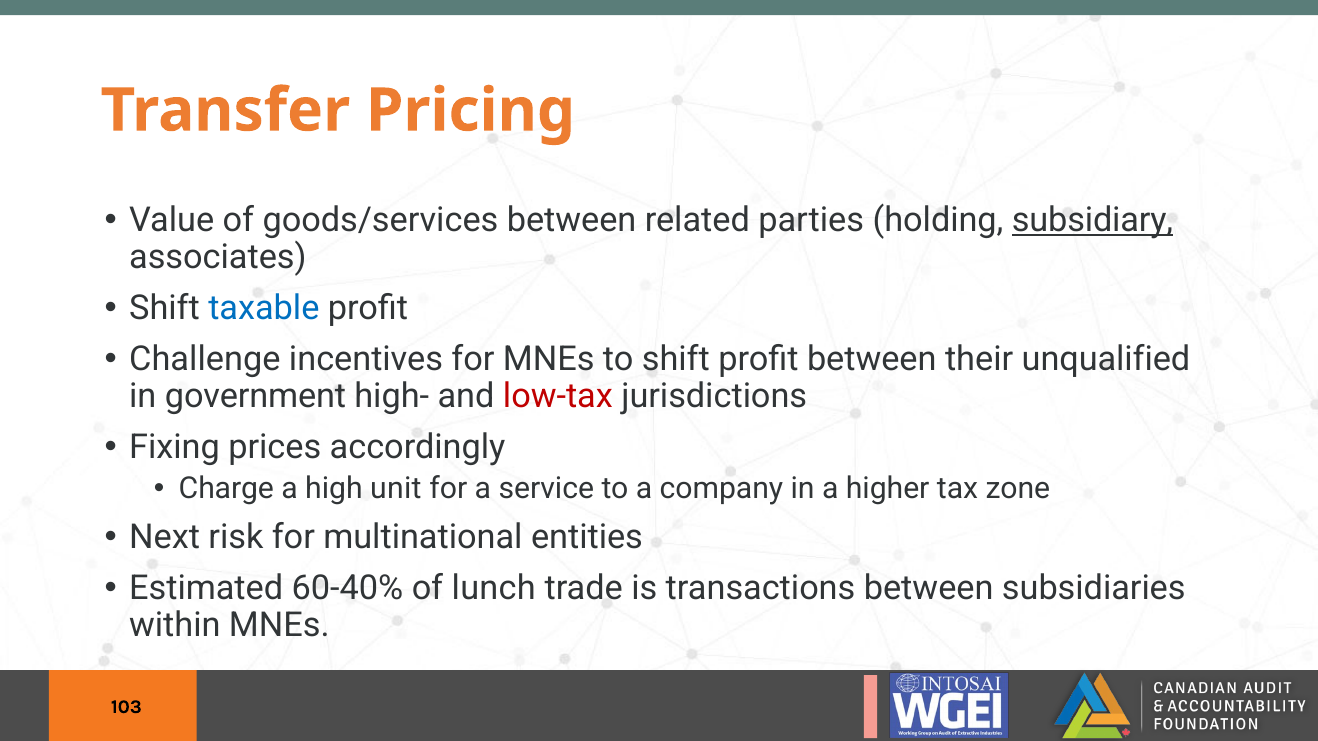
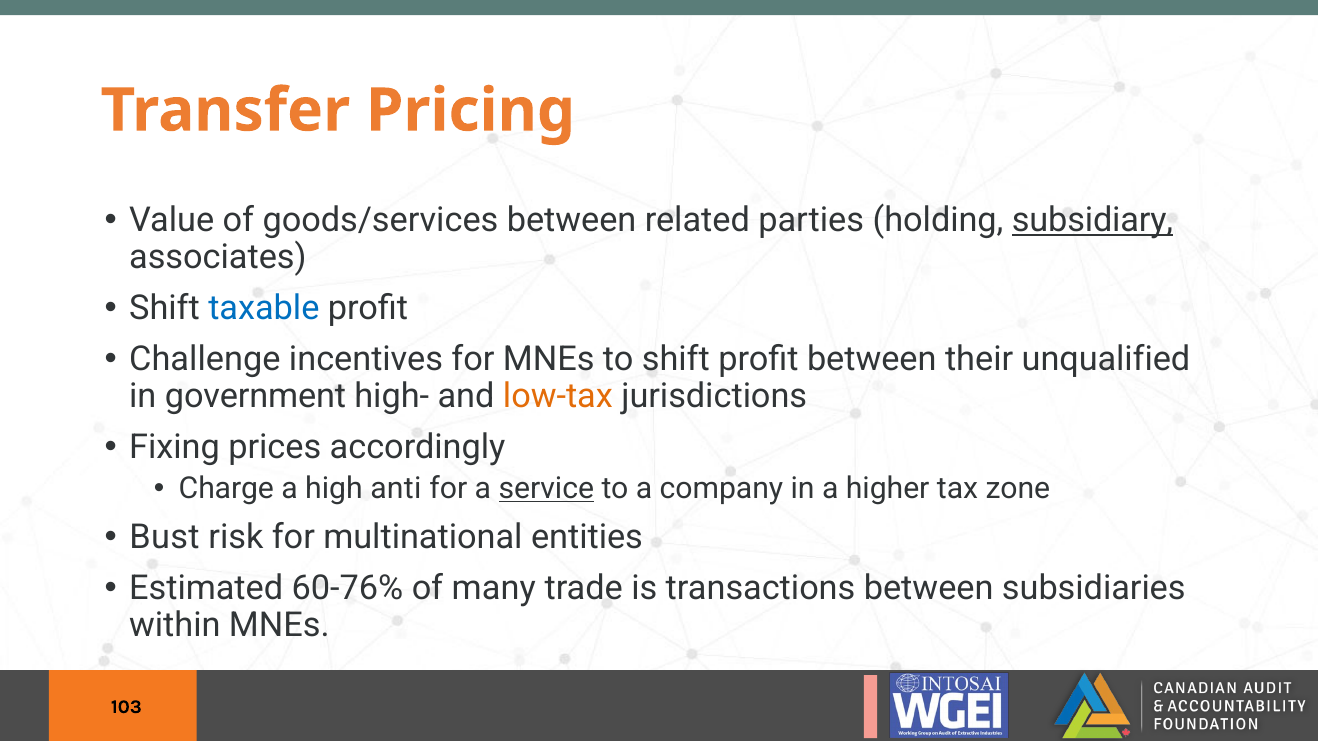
low-tax colour: red -> orange
unit: unit -> anti
service underline: none -> present
Next: Next -> Bust
60-40%: 60-40% -> 60-76%
lunch: lunch -> many
